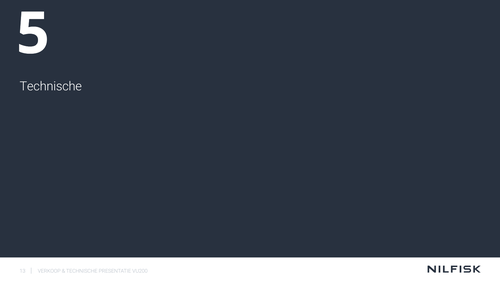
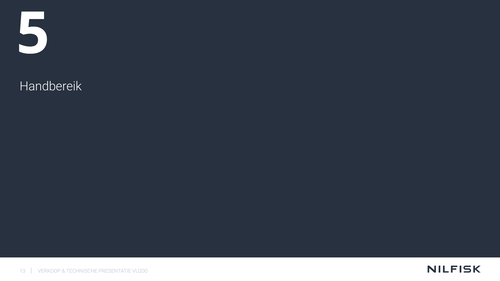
Technische at (51, 87): Technische -> Handbereik
